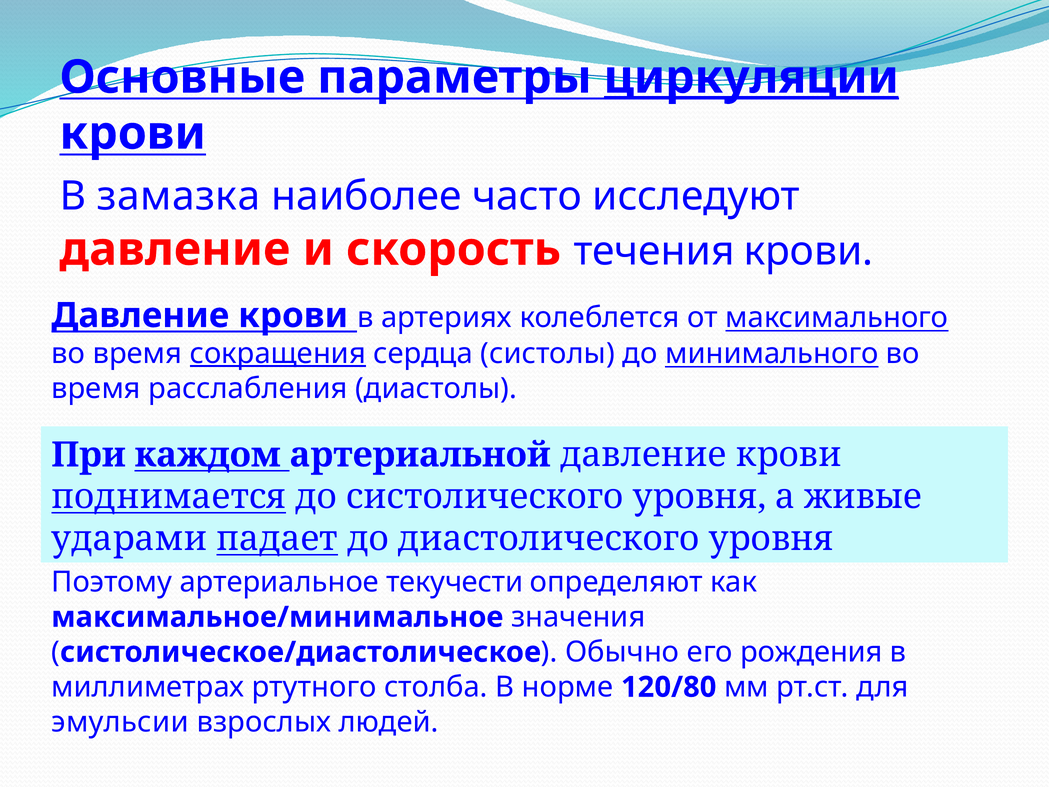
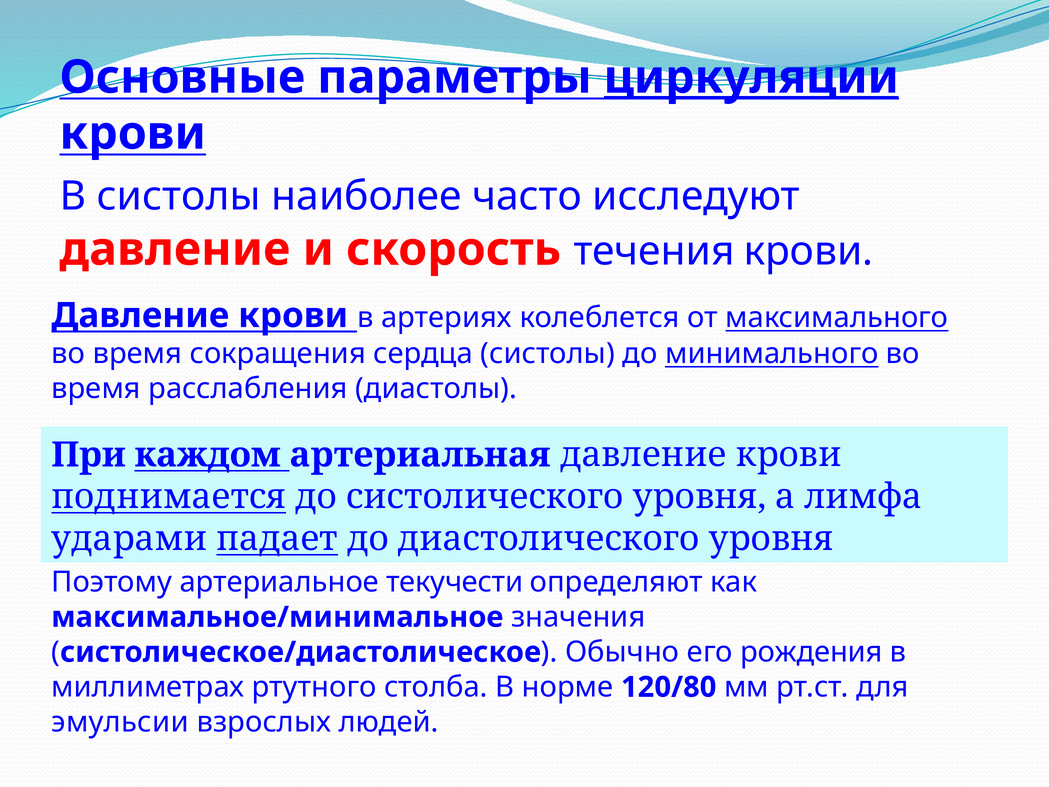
В замазка: замазка -> систолы
сокращения underline: present -> none
артериальной: артериальной -> артериальная
живые: живые -> лимфа
